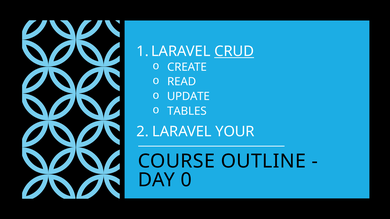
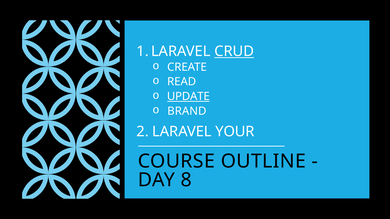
UPDATE underline: none -> present
TABLES: TABLES -> BRAND
0: 0 -> 8
